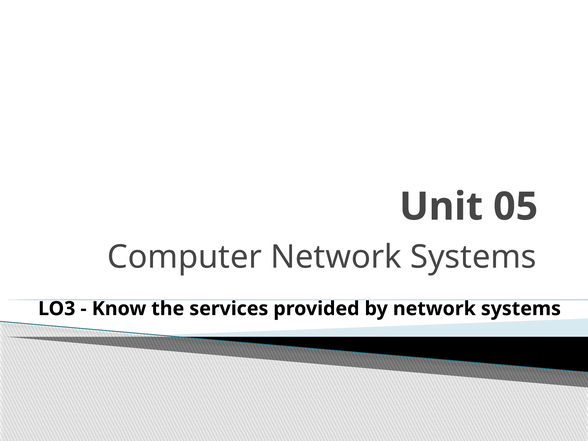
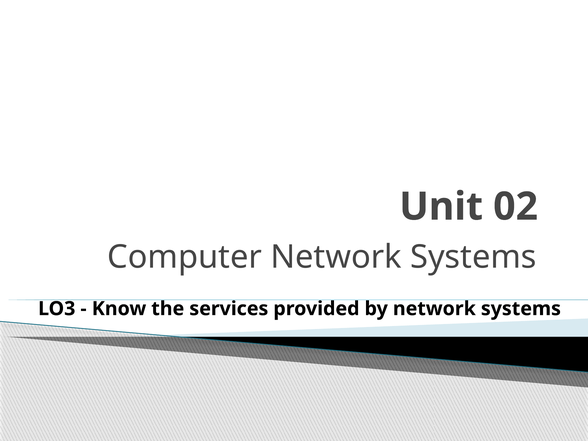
05: 05 -> 02
